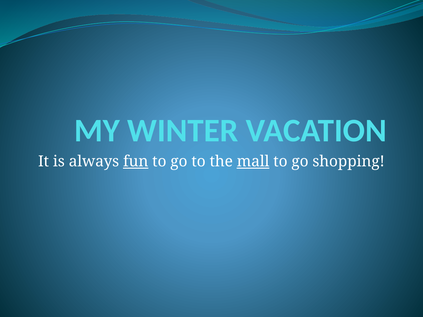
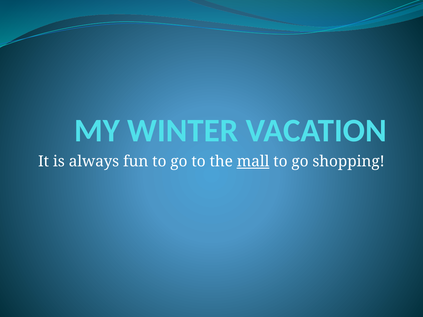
fun underline: present -> none
